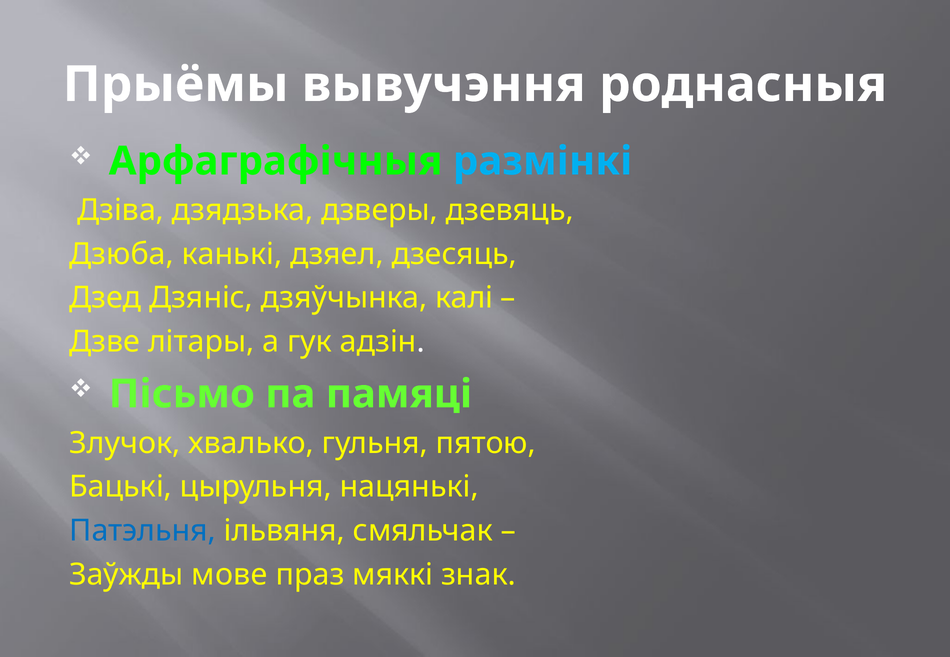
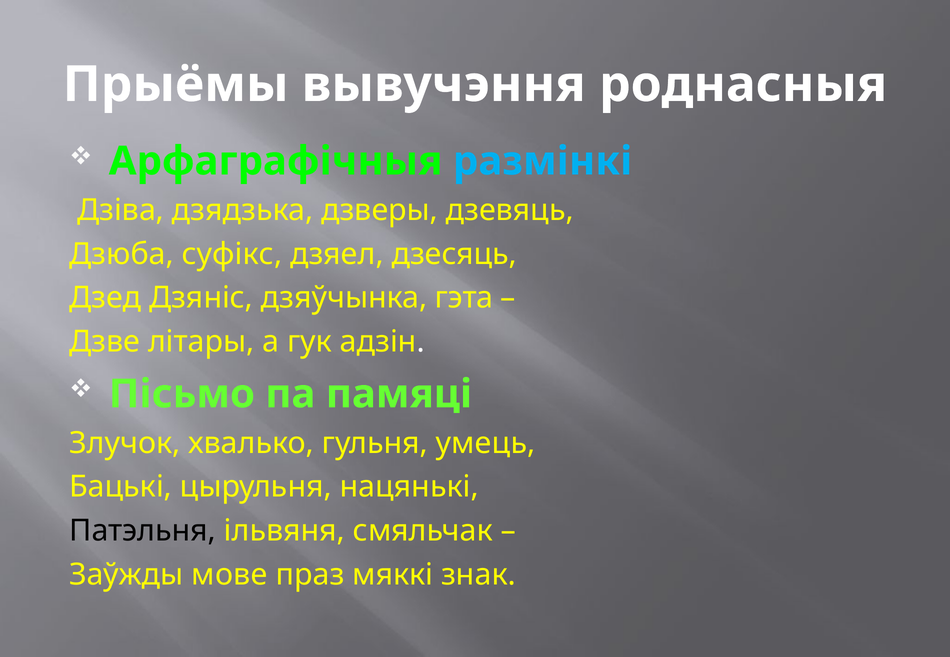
канькі: канькі -> суфікс
калі: калі -> гэта
пятою: пятою -> умець
Патэльня colour: blue -> black
